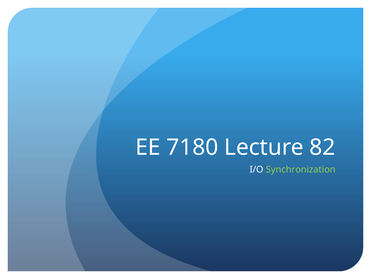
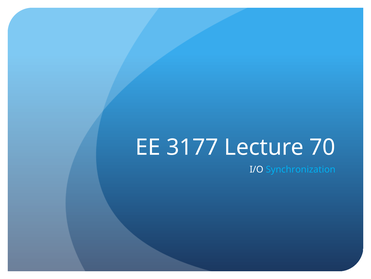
7180: 7180 -> 3177
82: 82 -> 70
Synchronization colour: light green -> light blue
